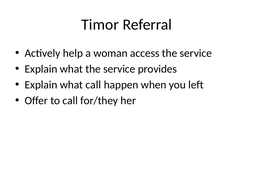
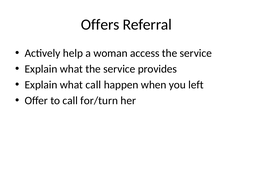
Timor: Timor -> Offers
for/they: for/they -> for/turn
